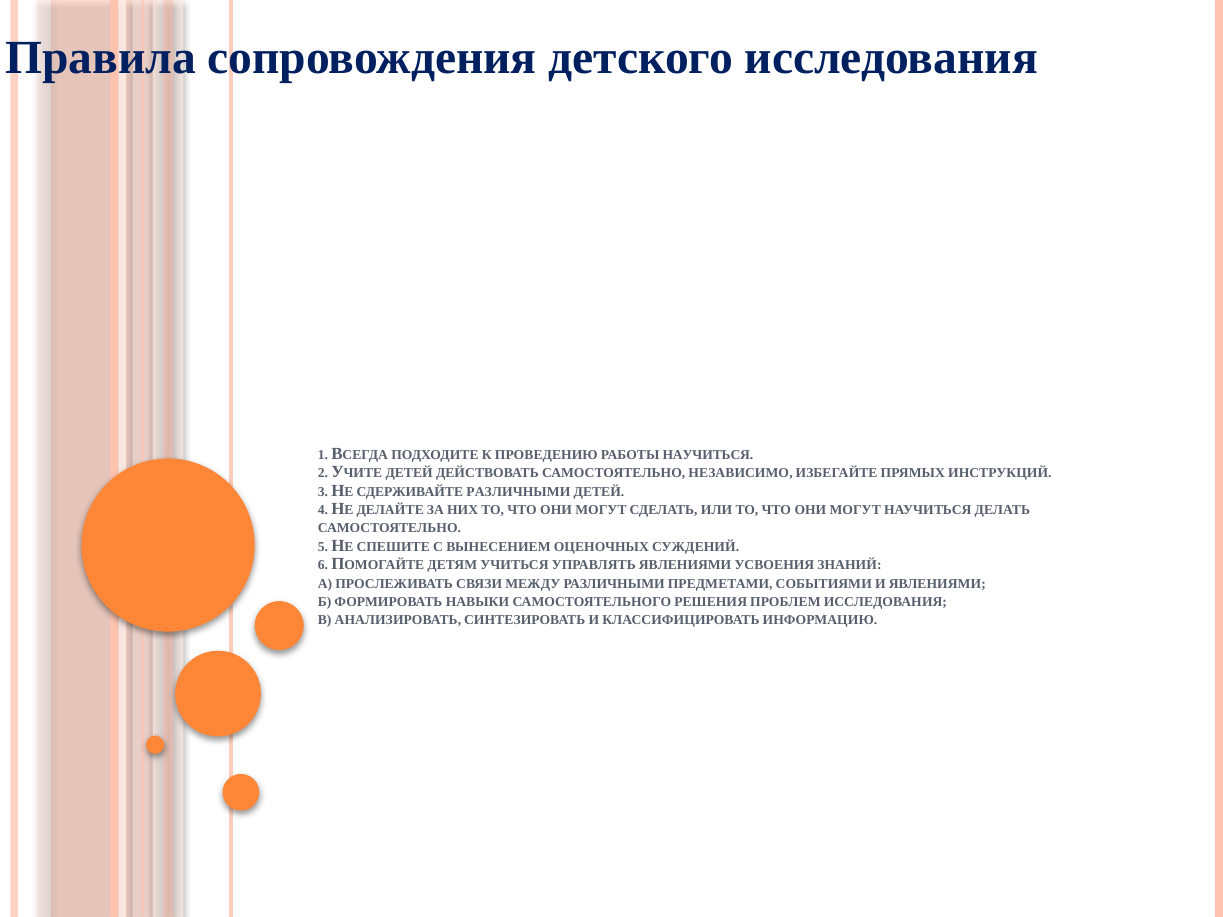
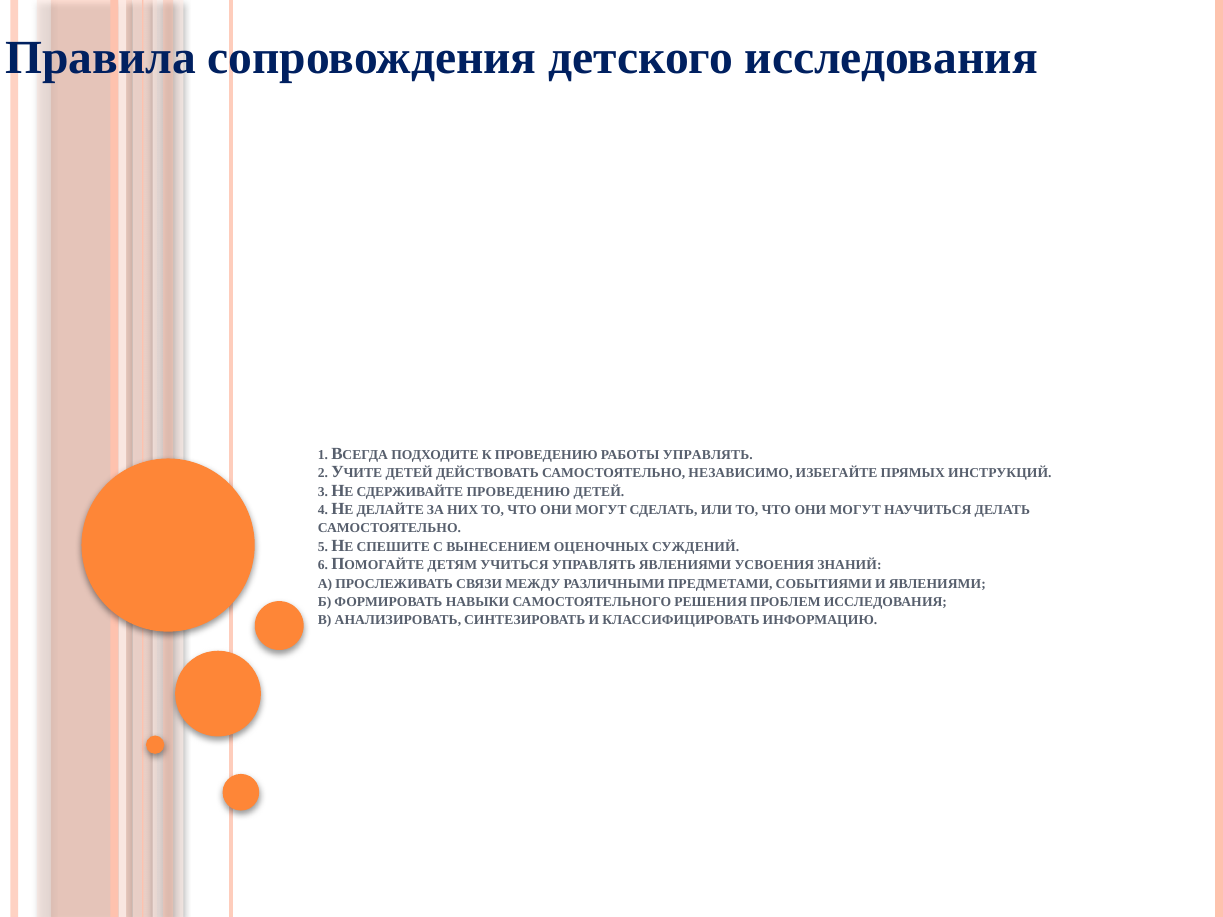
РАБОТЫ НАУЧИТЬСЯ: НАУЧИТЬСЯ -> УПРАВЛЯТЬ
СДЕРЖИВАЙТЕ РАЗЛИЧНЫМИ: РАЗЛИЧНЫМИ -> ПРОВЕДЕНИЮ
